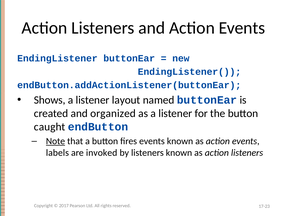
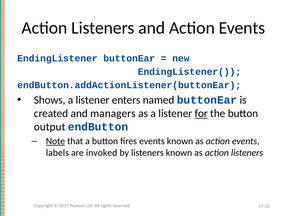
layout: layout -> enters
organized: organized -> managers
for underline: none -> present
caught: caught -> output
